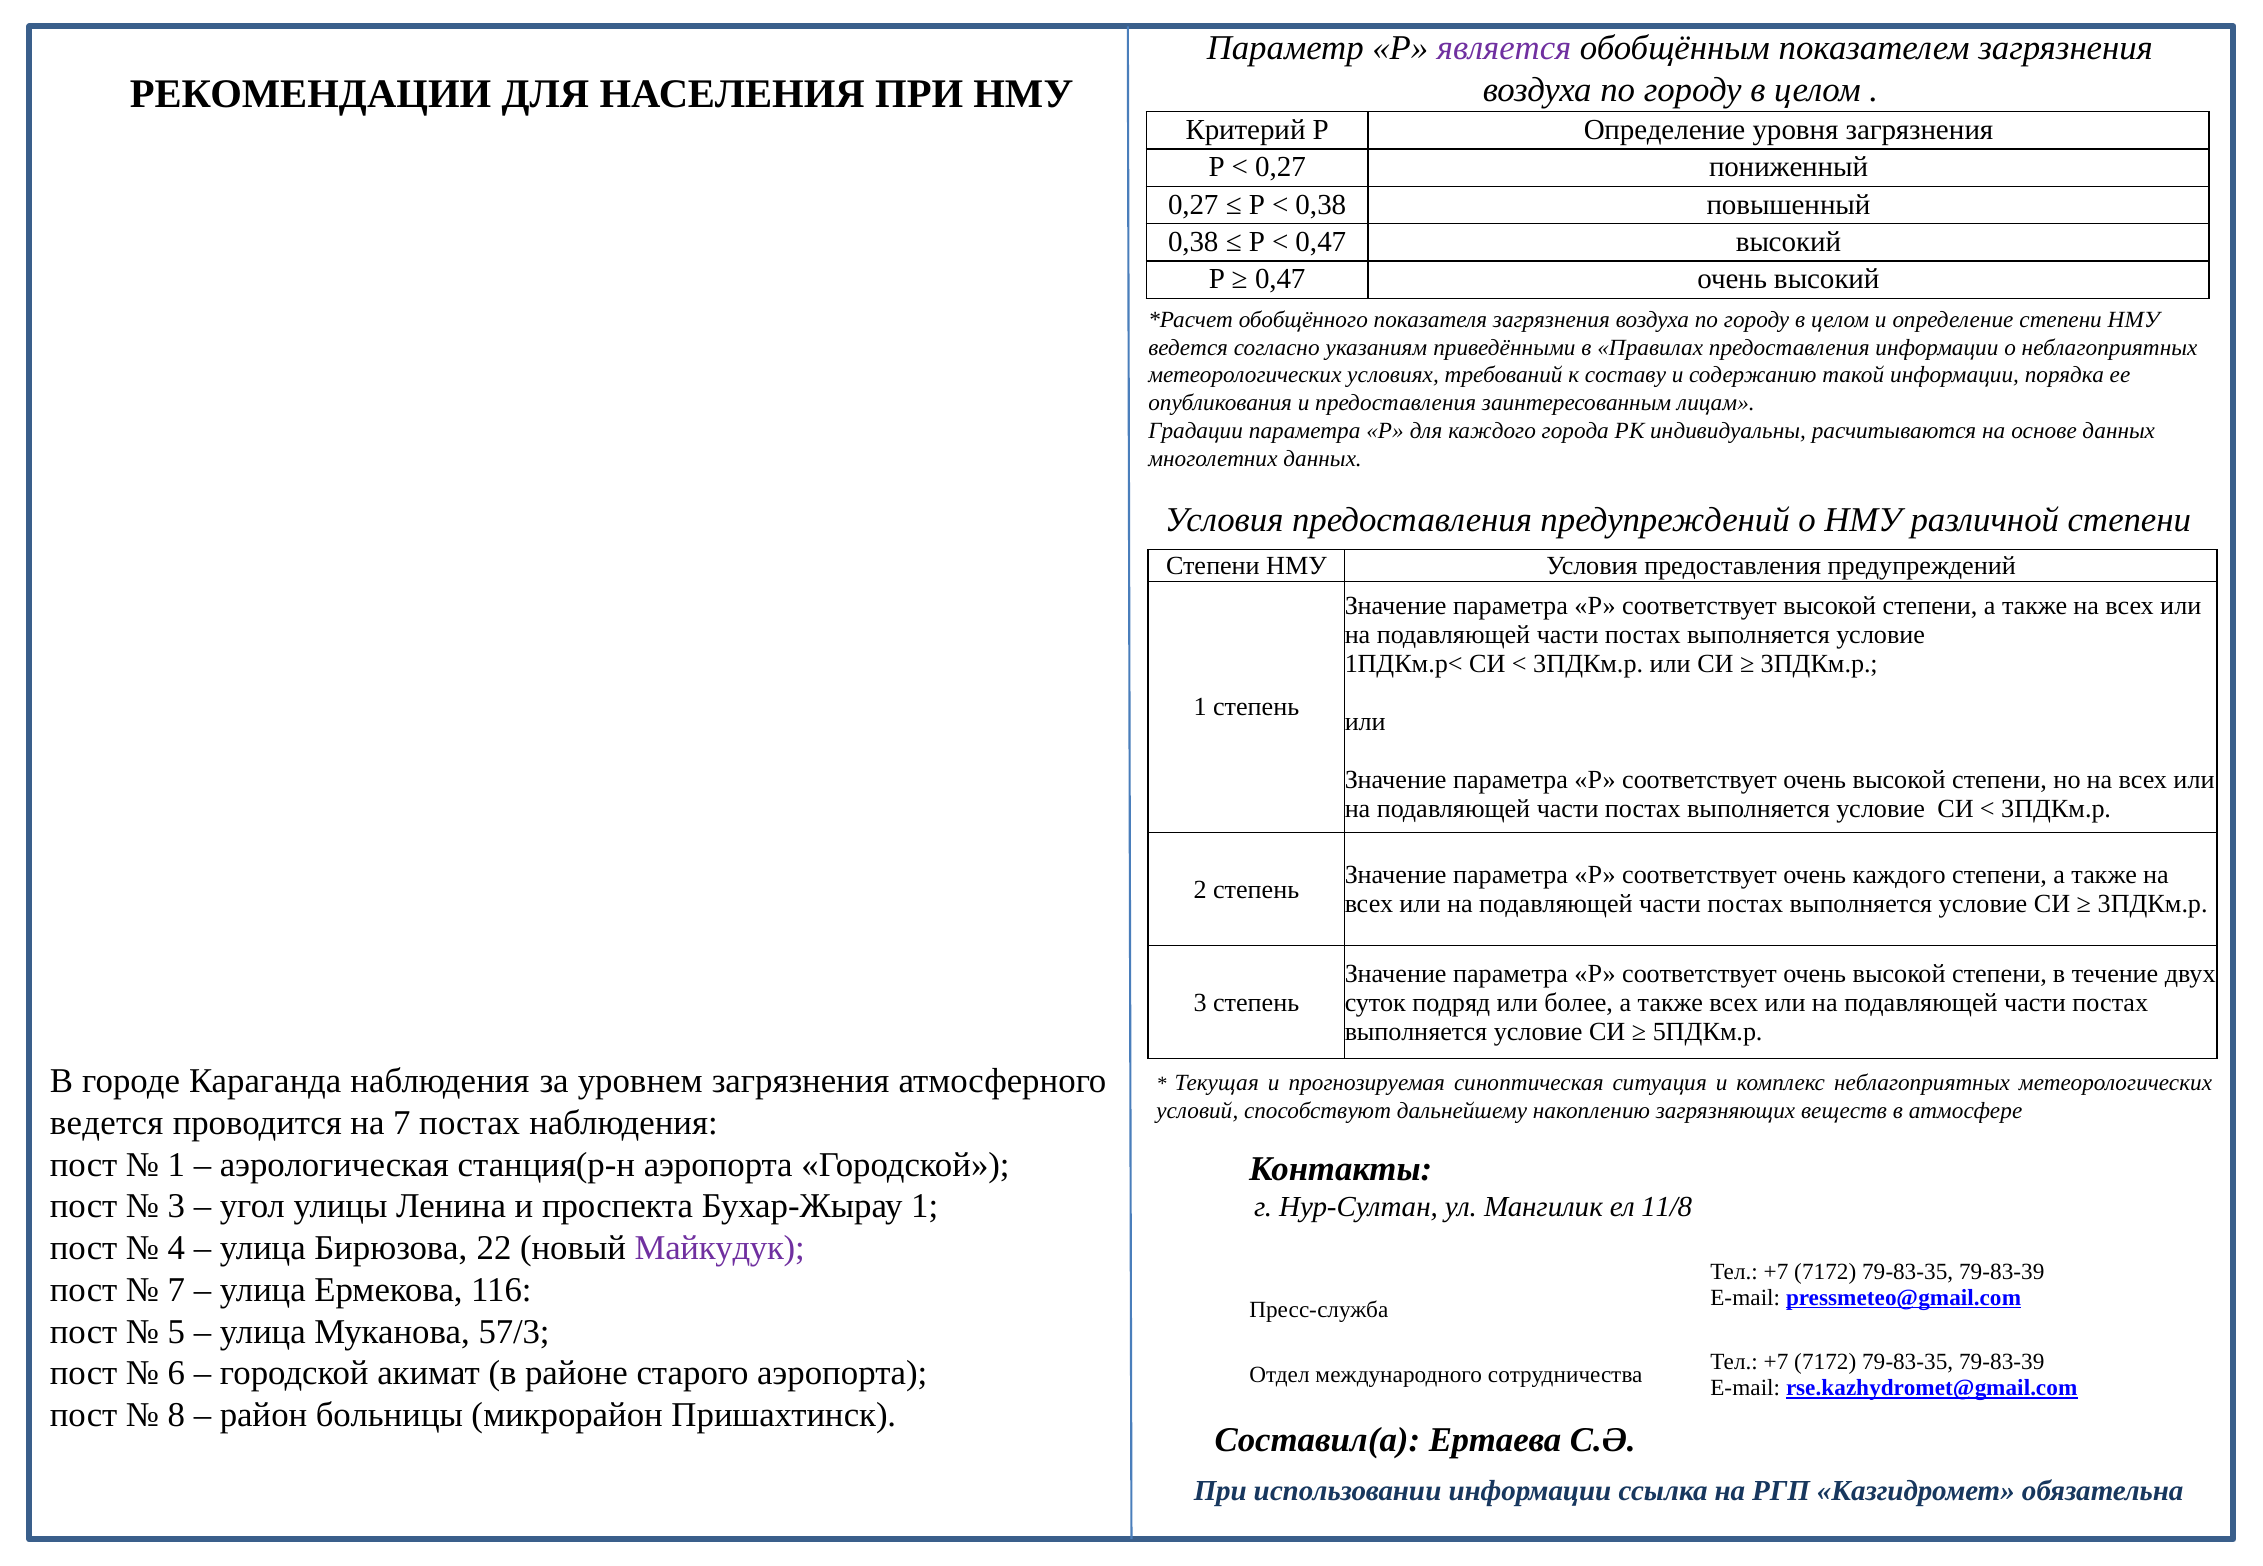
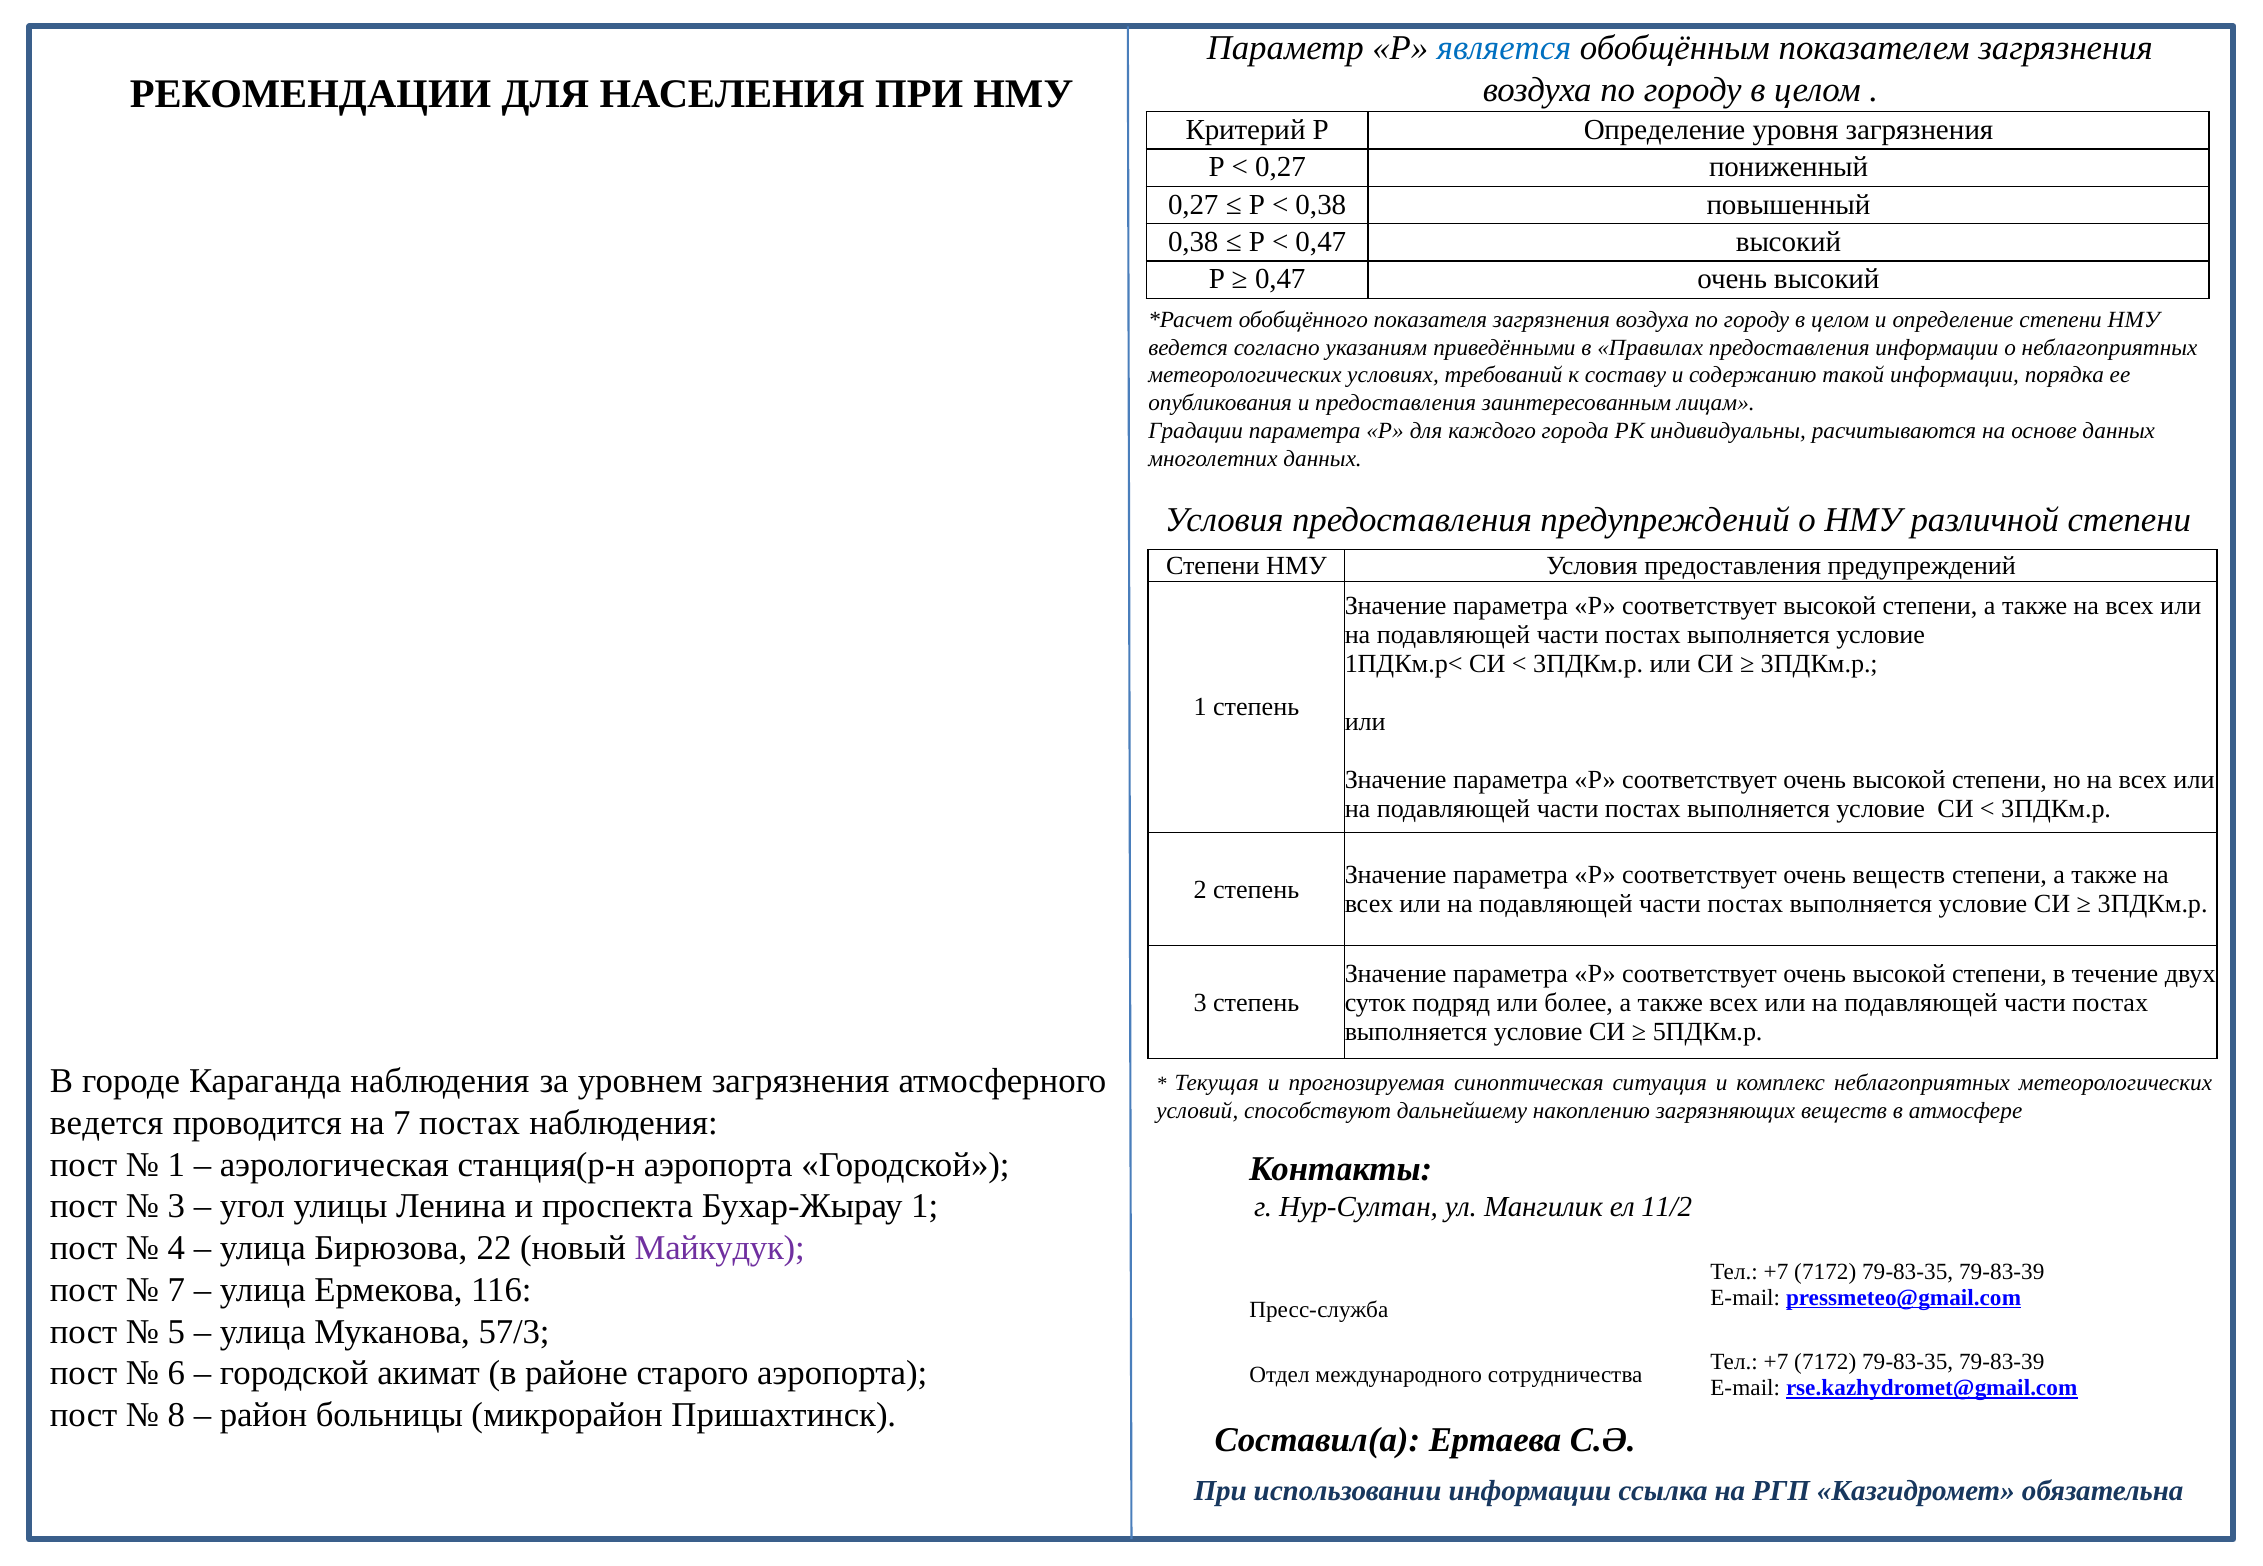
является colour: purple -> blue
очень каждого: каждого -> веществ
11/8: 11/8 -> 11/2
